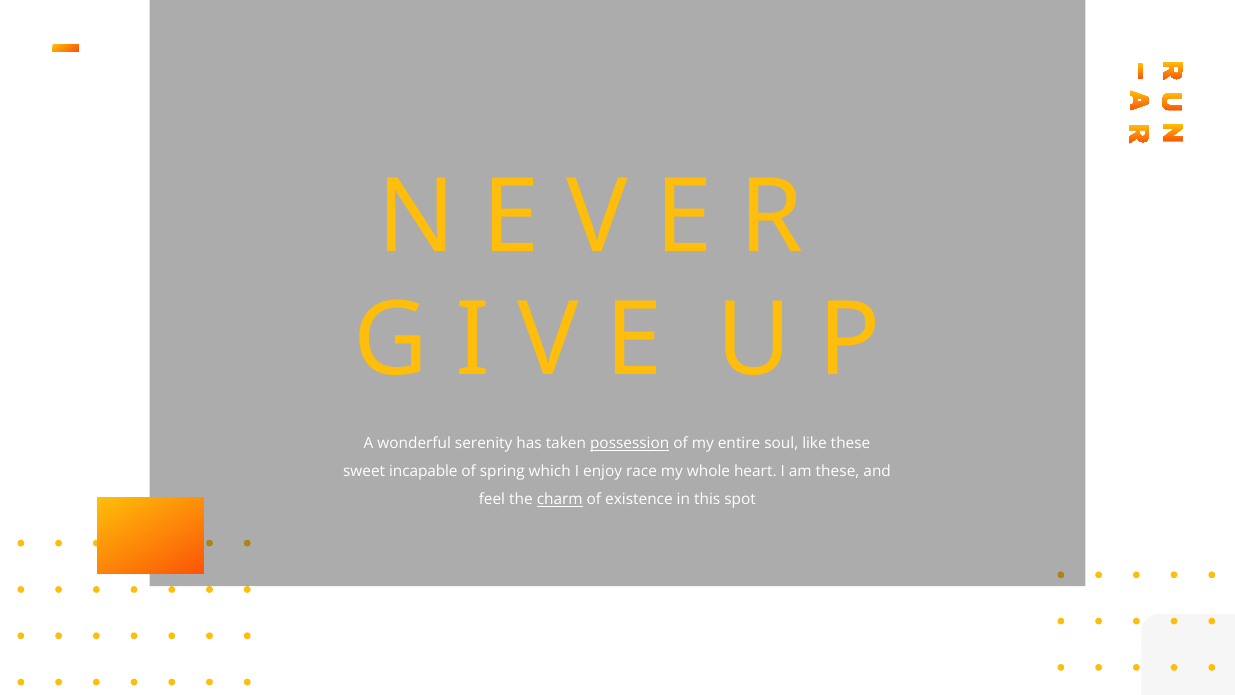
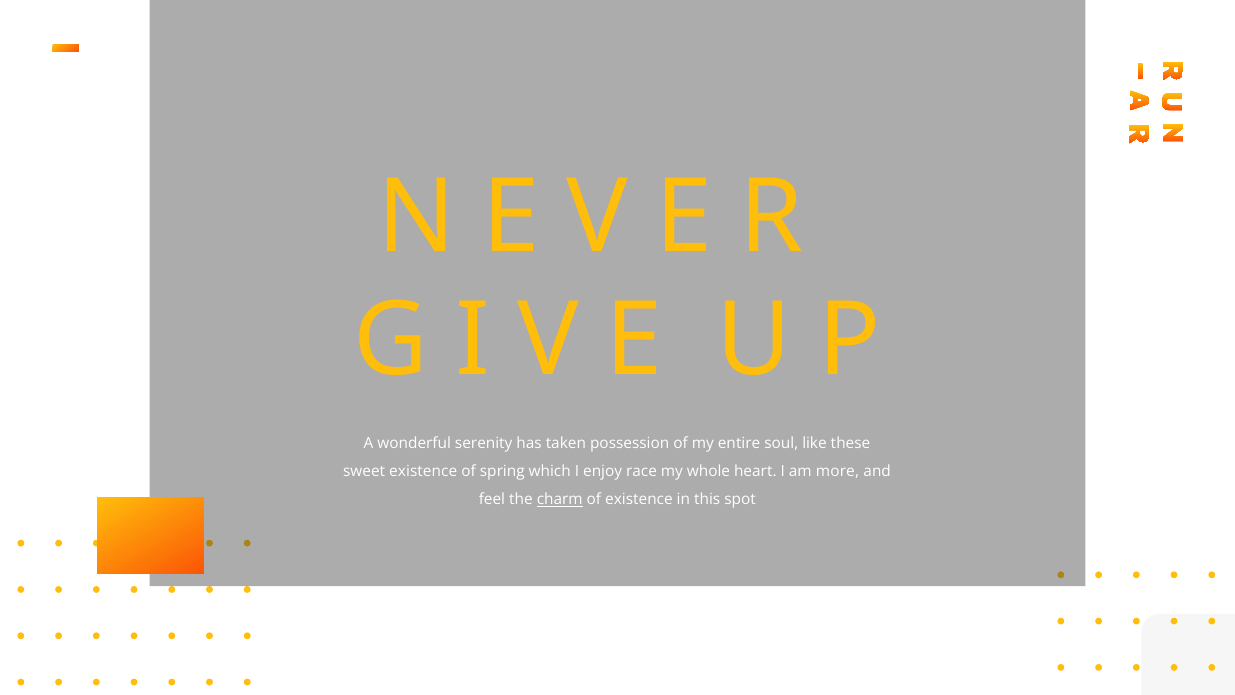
possession underline: present -> none
sweet incapable: incapable -> existence
am these: these -> more
